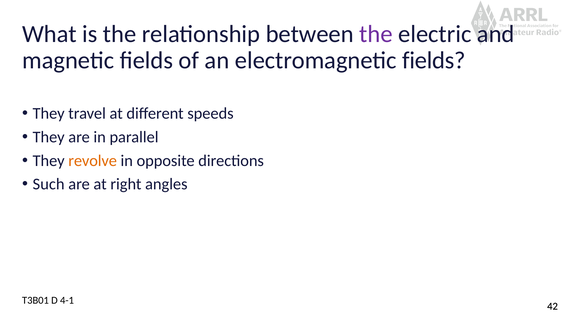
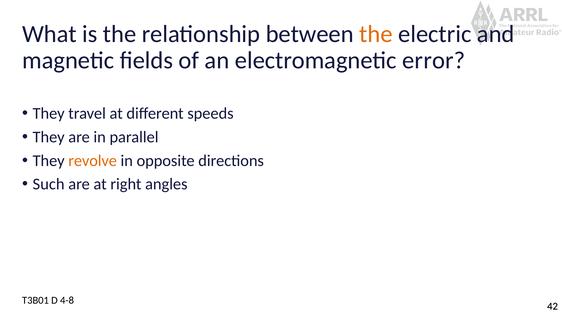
the at (376, 34) colour: purple -> orange
electromagnetic fields: fields -> error
4-1: 4-1 -> 4-8
